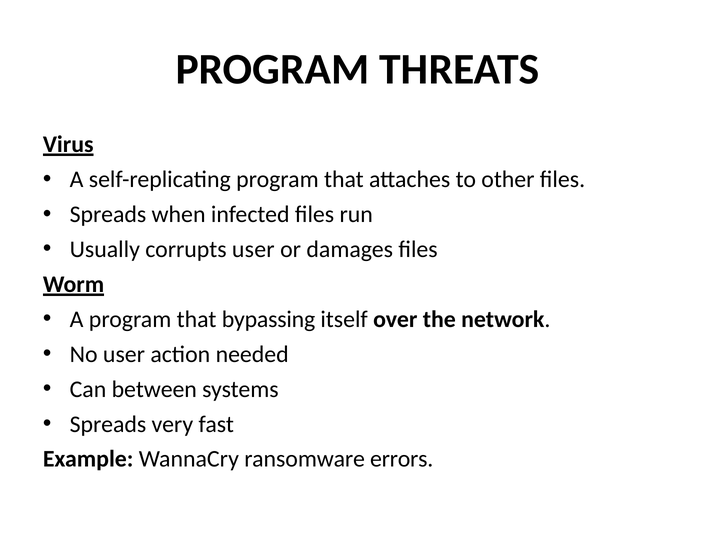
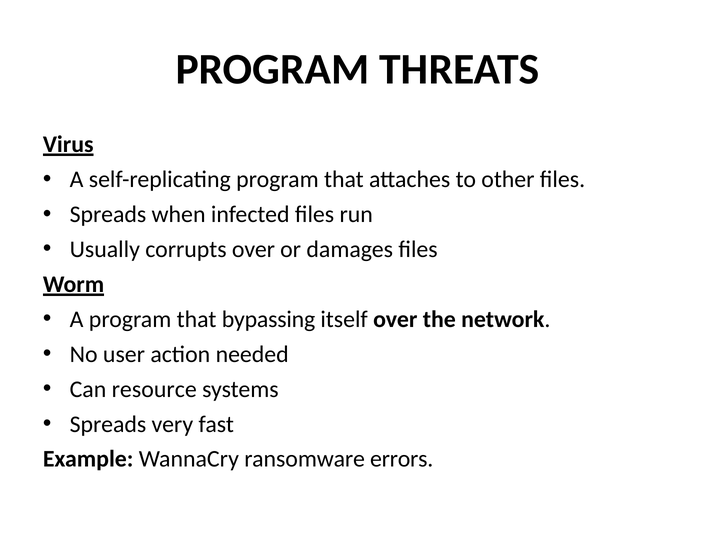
corrupts user: user -> over
between: between -> resource
